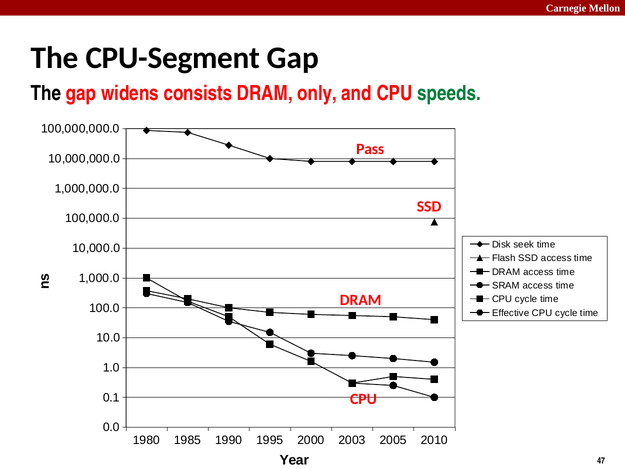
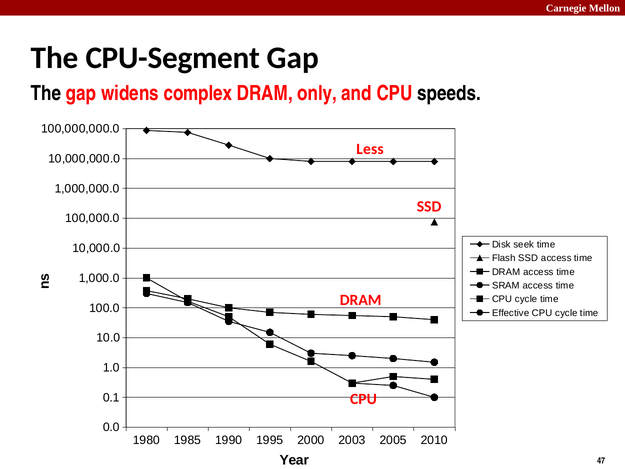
consists: consists -> complex
speeds colour: green -> black
Pass: Pass -> Less
